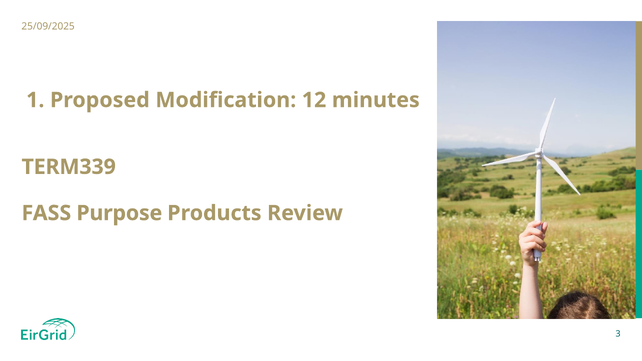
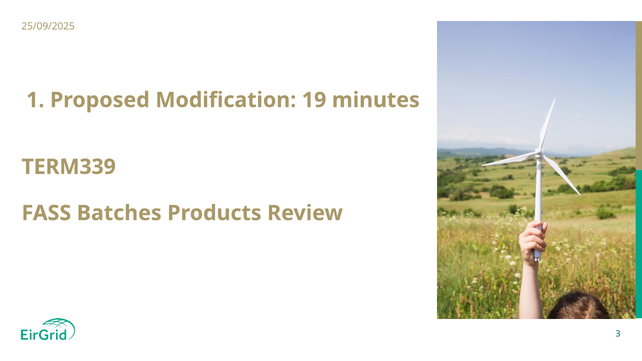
12: 12 -> 19
Purpose: Purpose -> Batches
